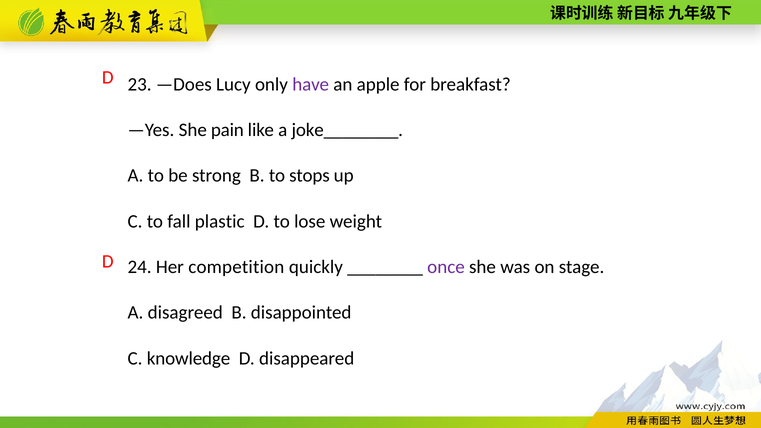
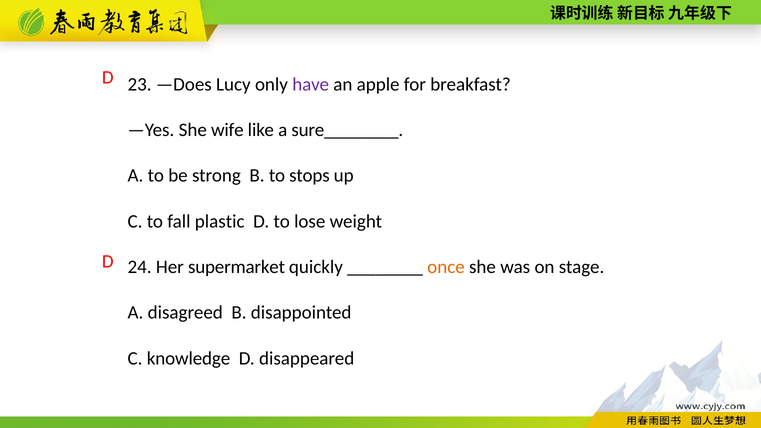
pain: pain -> wife
joke________: joke________ -> sure________
competition: competition -> supermarket
once colour: purple -> orange
